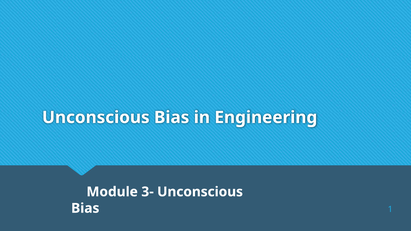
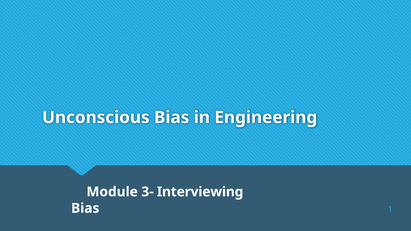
3- Unconscious: Unconscious -> Interviewing
